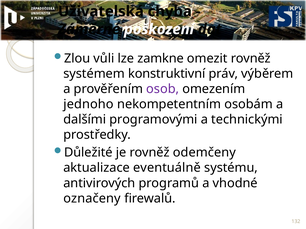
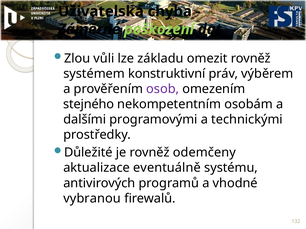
poškození colour: white -> light green
zamkne: zamkne -> základu
jednoho: jednoho -> stejného
označeny: označeny -> vybranou
